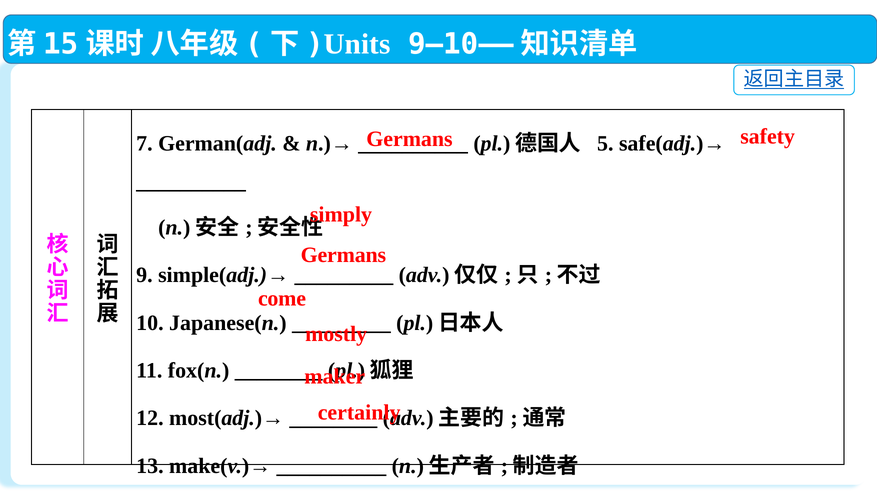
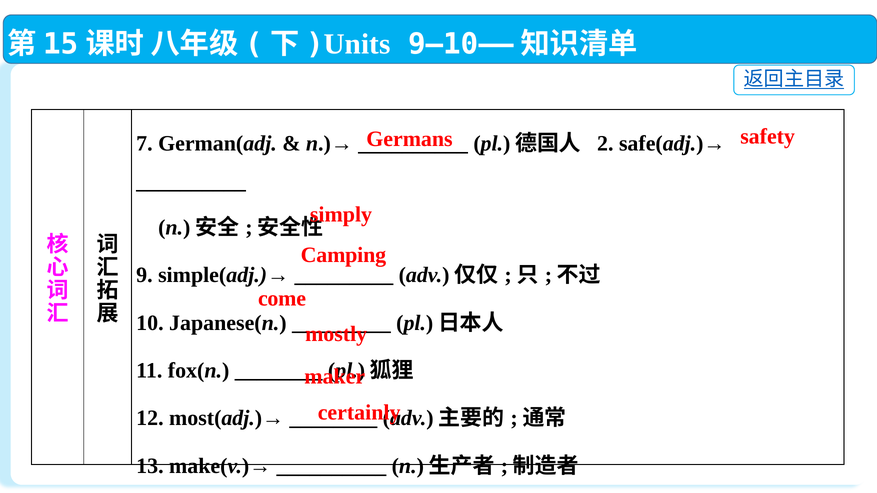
5: 5 -> 2
Germans at (343, 255): Germans -> Camping
